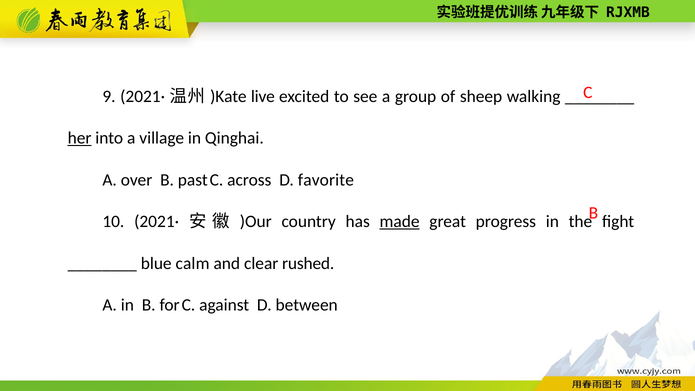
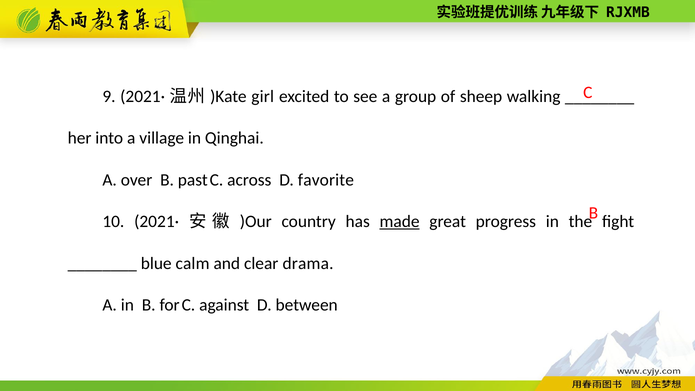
live: live -> girl
her underline: present -> none
rushed: rushed -> drama
